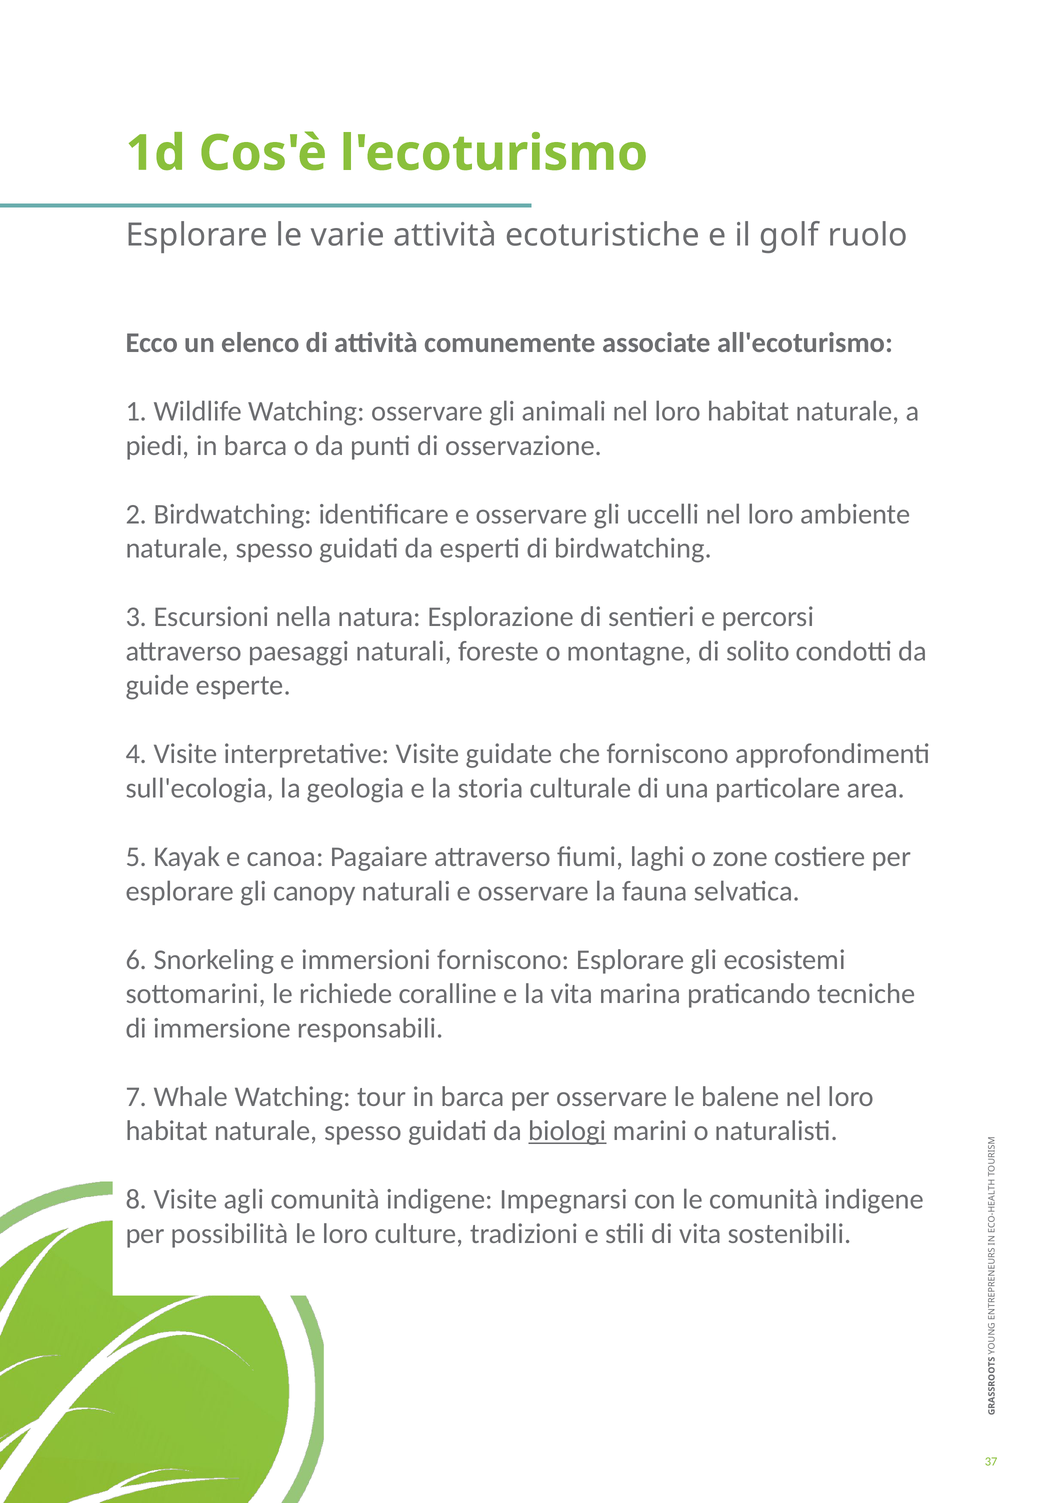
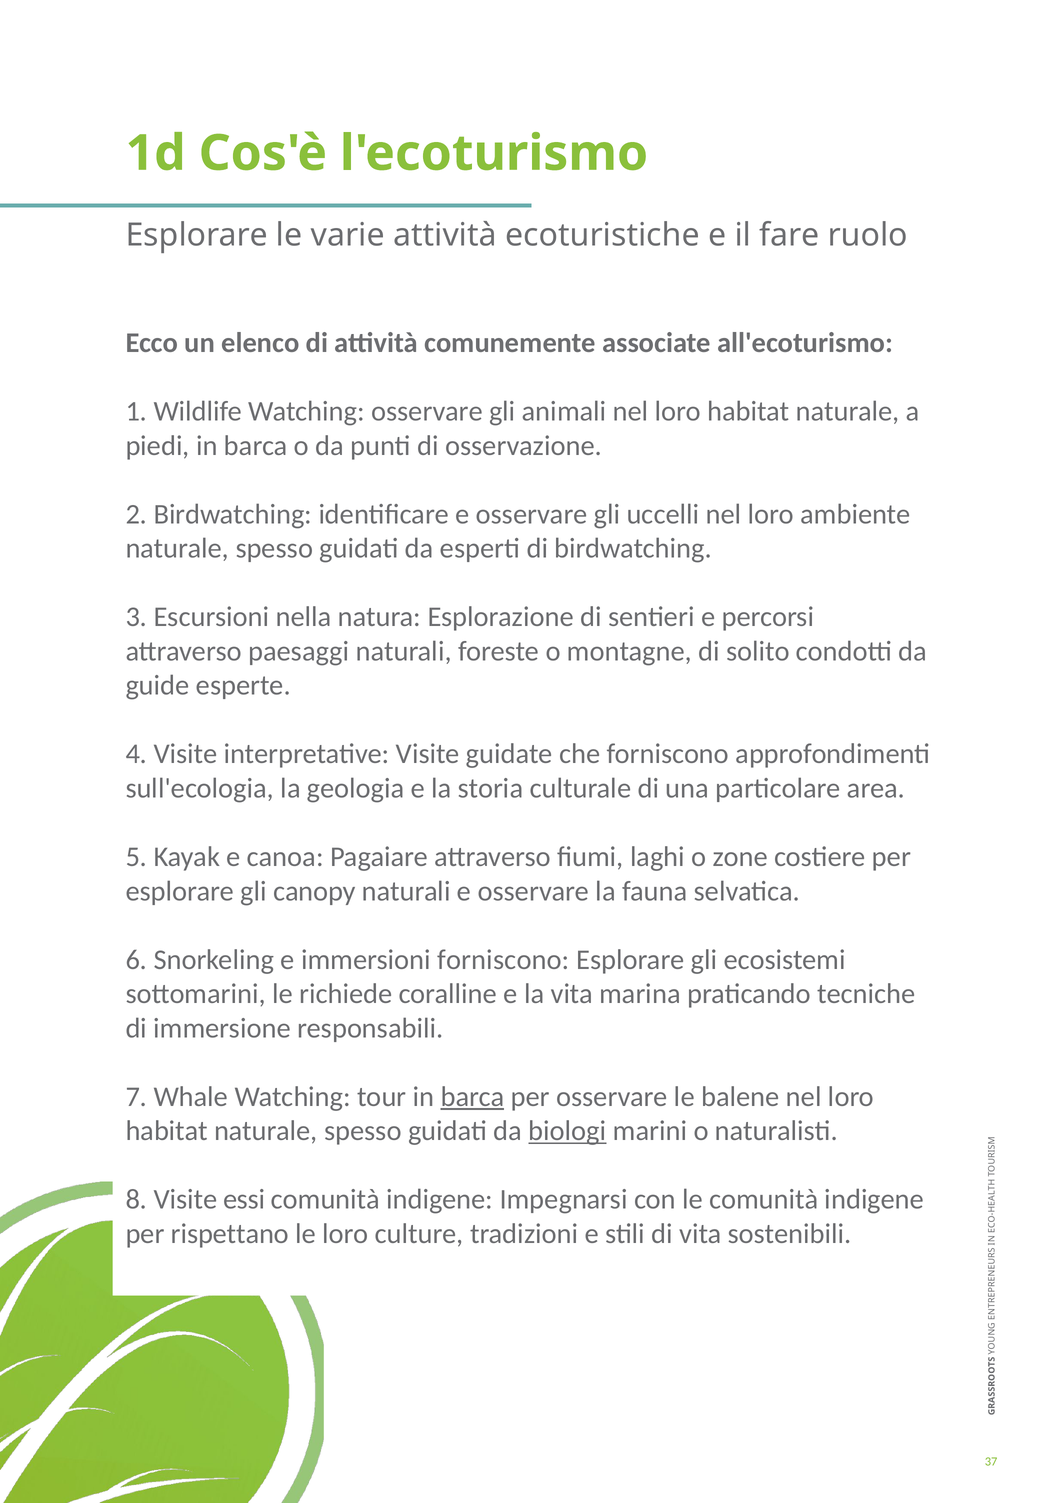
golf: golf -> fare
barca at (473, 1097) underline: none -> present
agli: agli -> essi
possibilità: possibilità -> rispettano
